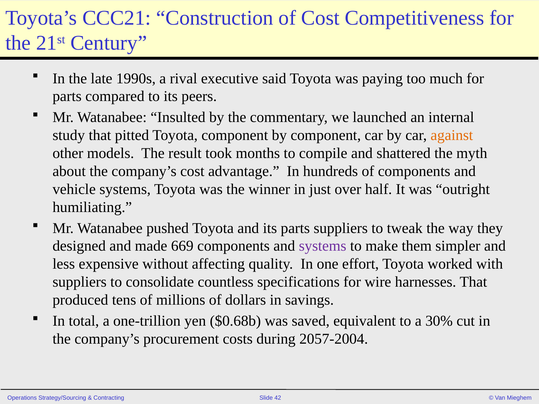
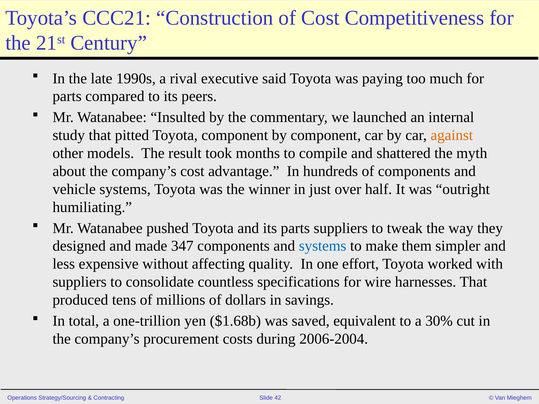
669: 669 -> 347
systems at (323, 246) colour: purple -> blue
$0.68b: $0.68b -> $1.68b
2057-2004: 2057-2004 -> 2006-2004
